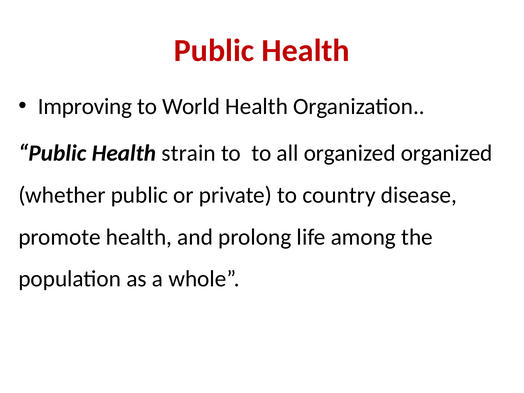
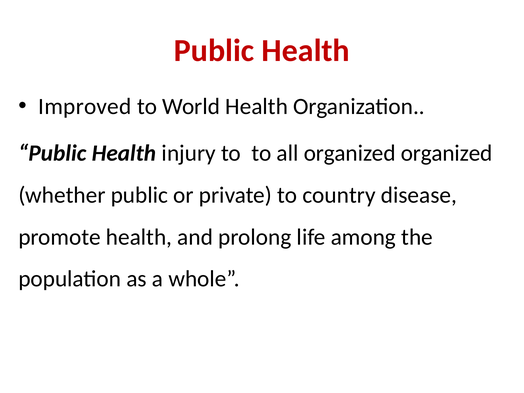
Improving: Improving -> Improved
strain: strain -> injury
